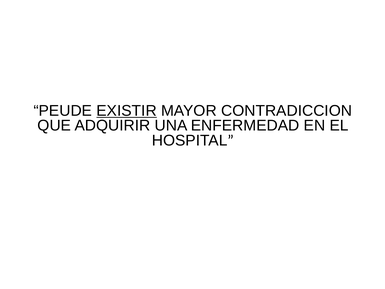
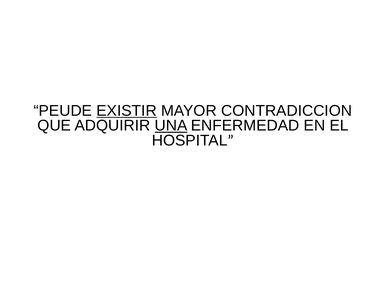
UNA underline: none -> present
